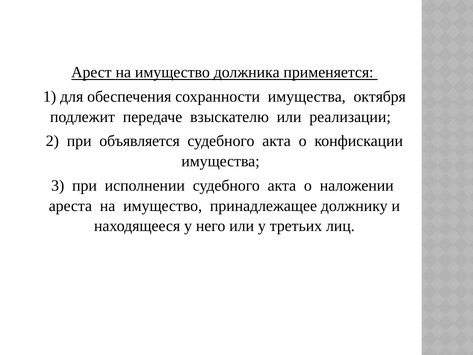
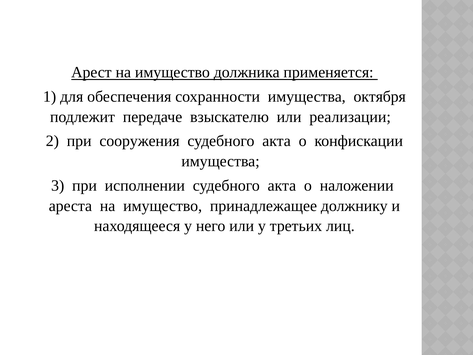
объявляется: объявляется -> сооружения
